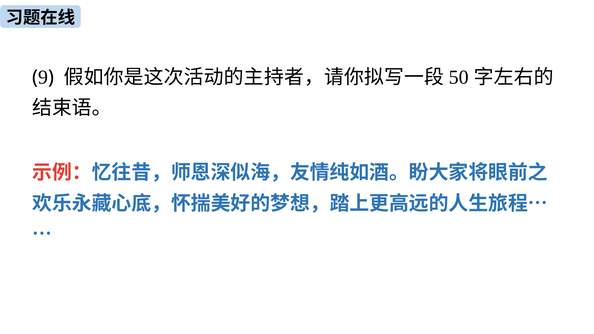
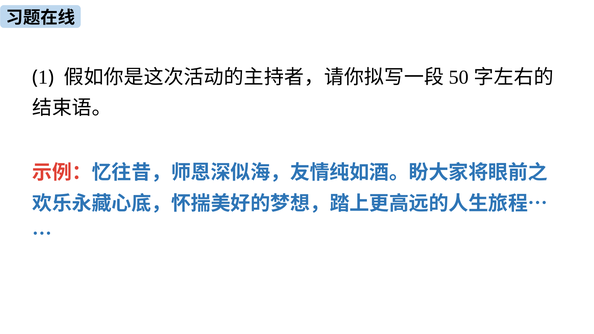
9: 9 -> 1
